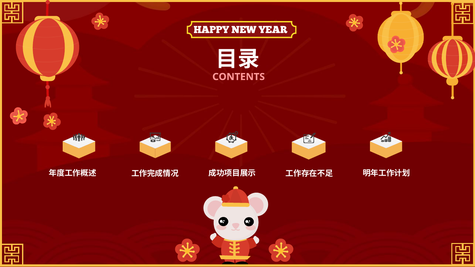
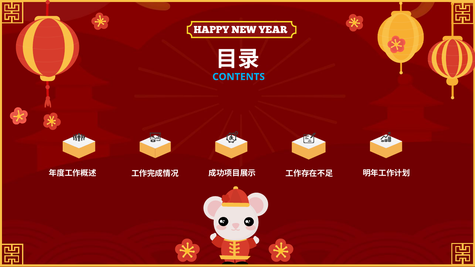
CONTENTS colour: pink -> light blue
